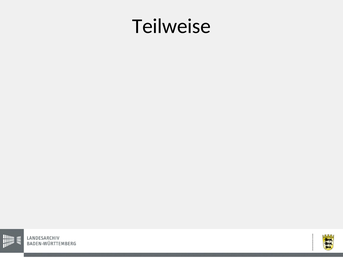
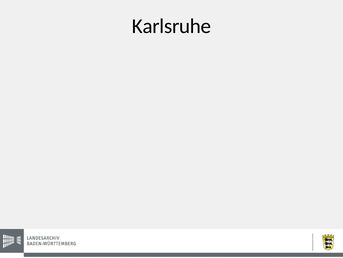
Teilweise at (171, 26): Teilweise -> Karlsruhe
